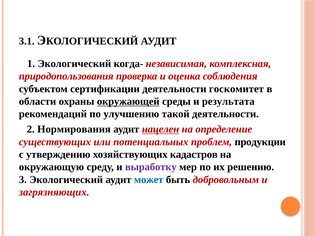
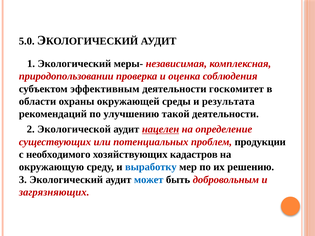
3.1: 3.1 -> 5.0
когда-: когда- -> меры-
природопользования: природопользования -> природопользовании
сертификации: сертификации -> эффективным
окружающей underline: present -> none
Нормирования: Нормирования -> Экологической
утверждению: утверждению -> необходимого
выработку colour: purple -> blue
